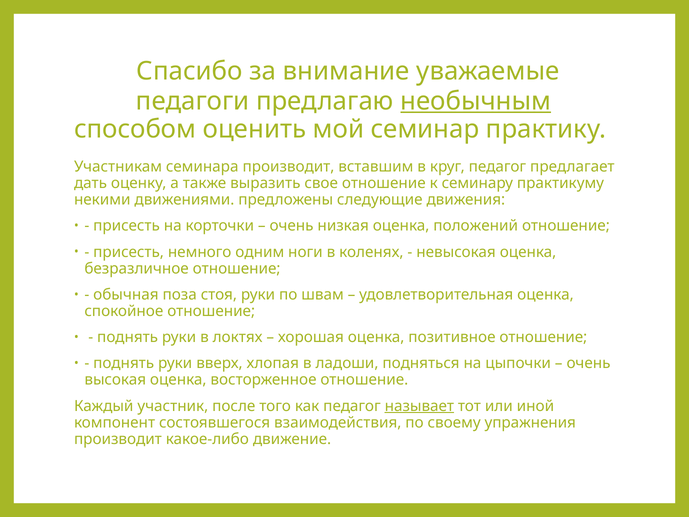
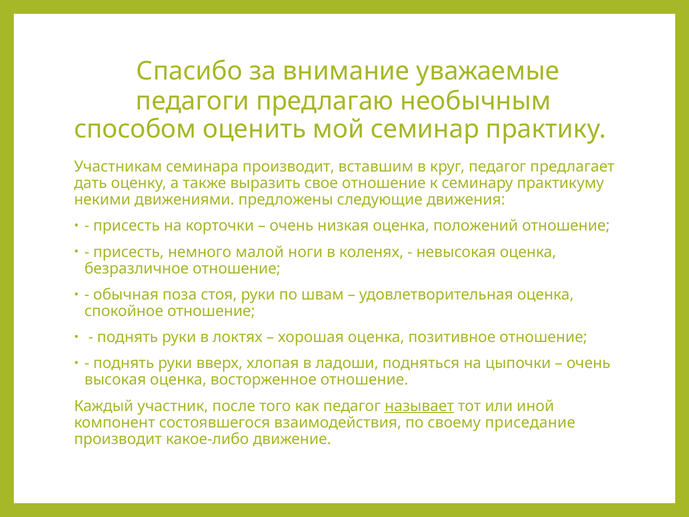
необычным underline: present -> none
одним: одним -> малой
упражнения: упражнения -> приседание
